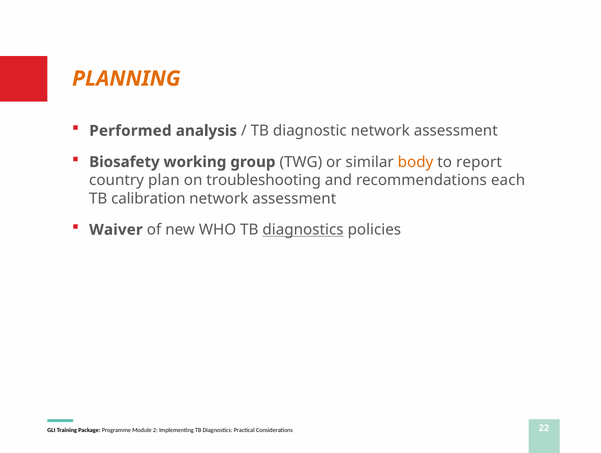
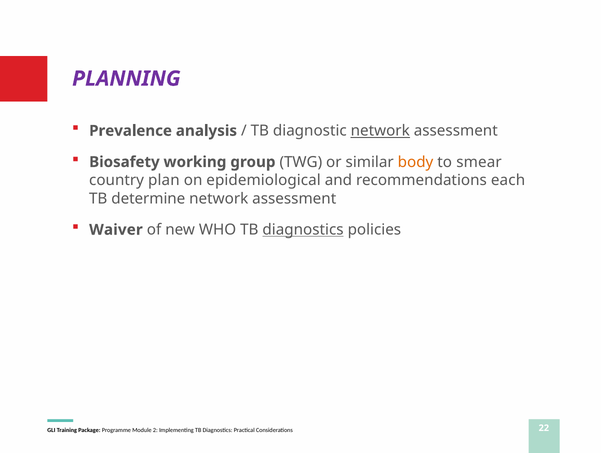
PLANNING colour: orange -> purple
Performed: Performed -> Prevalence
network at (380, 131) underline: none -> present
report: report -> smear
troubleshooting: troubleshooting -> epidemiological
calibration: calibration -> determine
